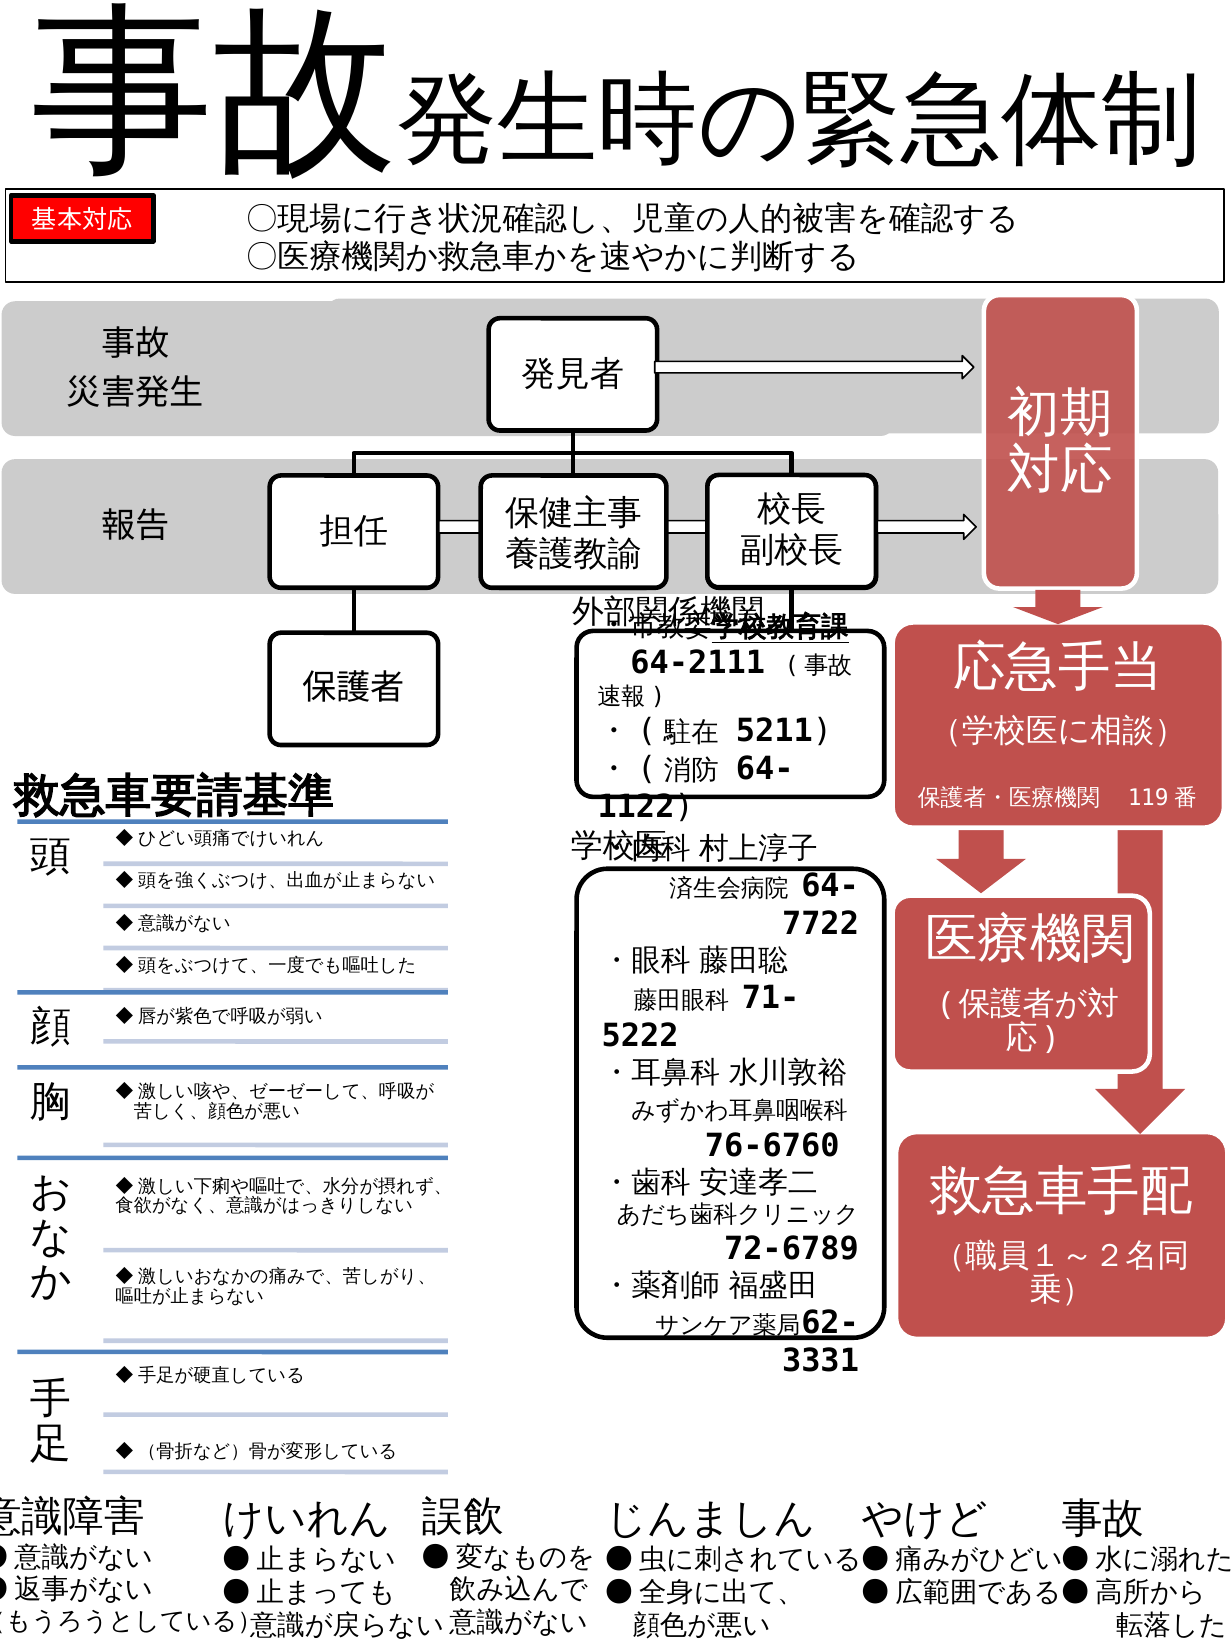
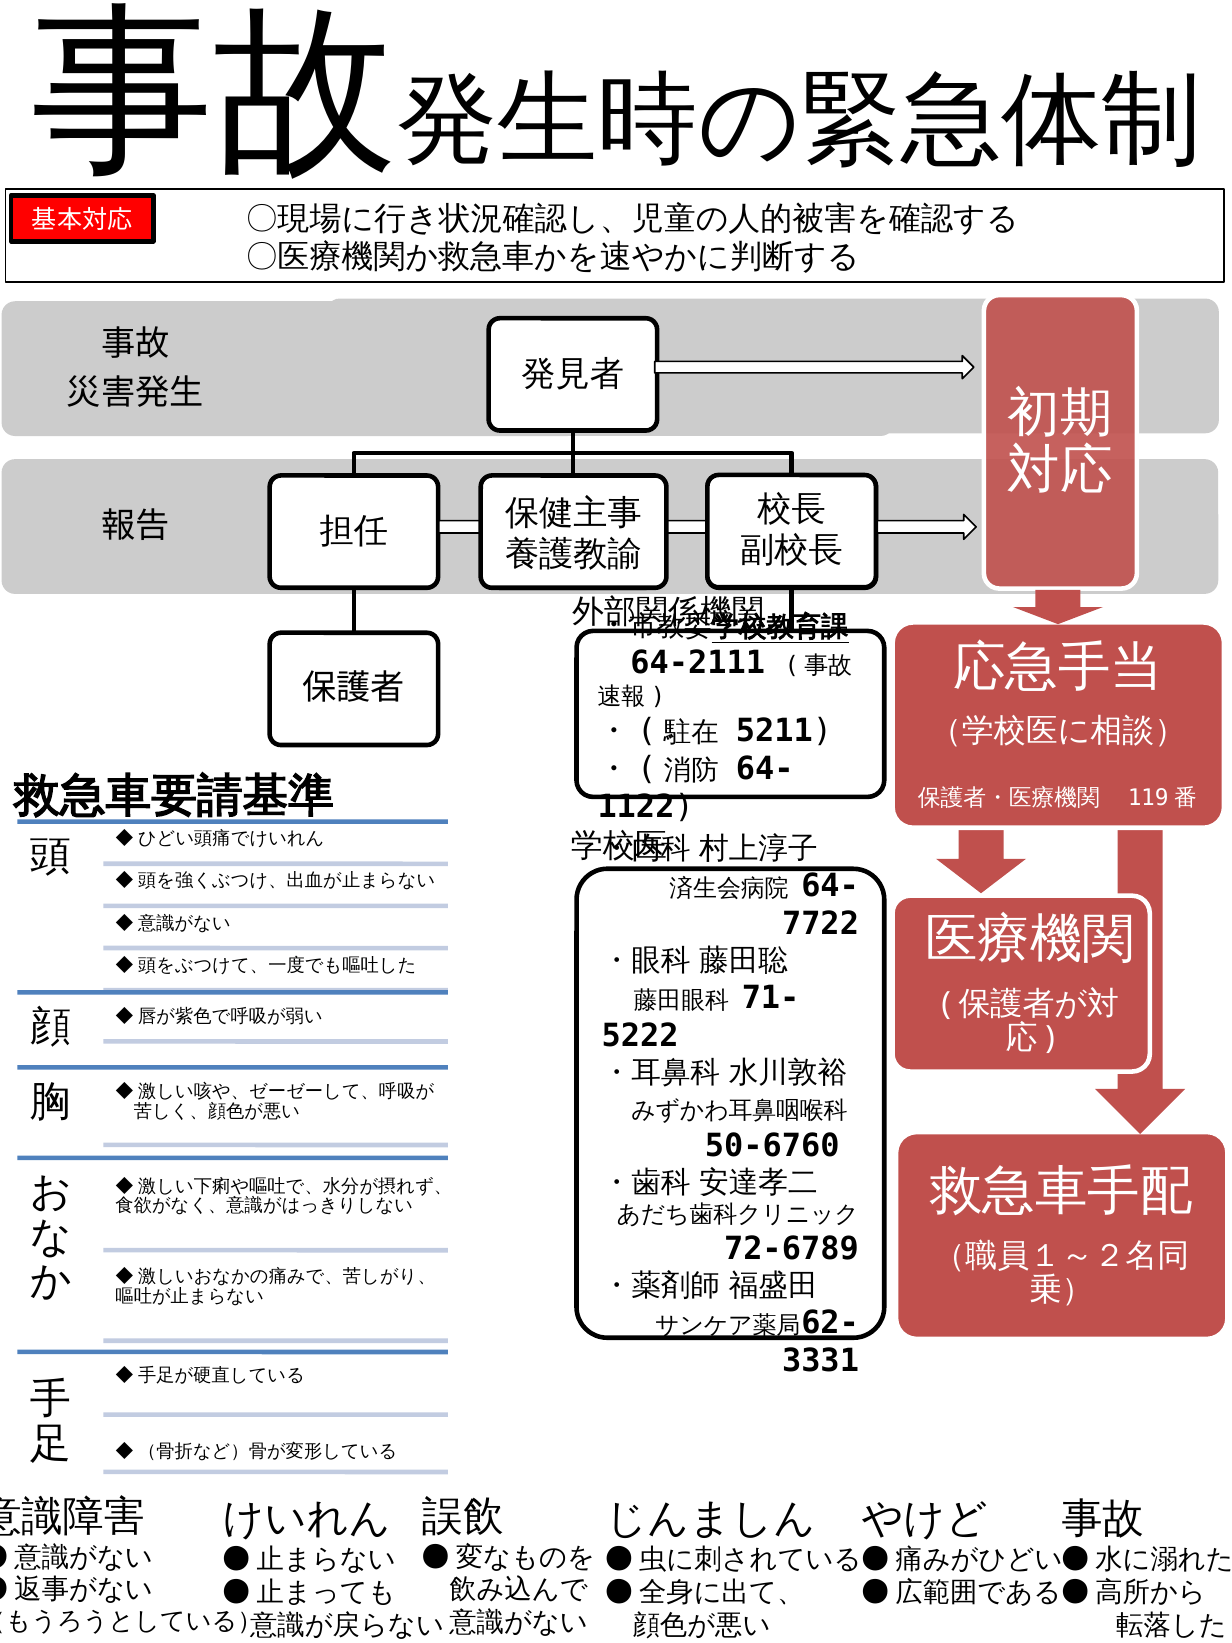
76-6760: 76-6760 -> 50-6760
